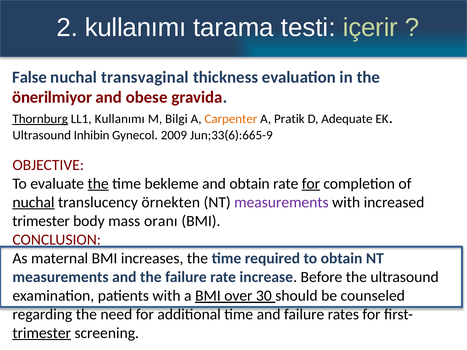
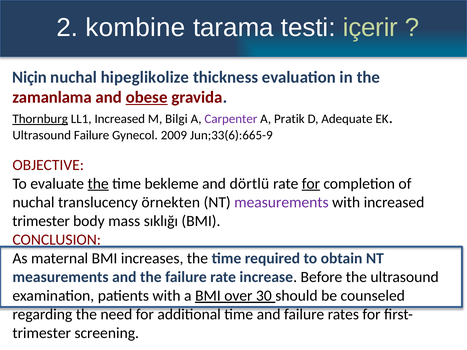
2 kullanımı: kullanımı -> kombine
False: False -> Niçin
transvaginal: transvaginal -> hipeglikolize
önerilmiyor: önerilmiyor -> zamanlama
obese underline: none -> present
LL1 Kullanımı: Kullanımı -> Increased
Carpenter colour: orange -> purple
Ultrasound Inhibin: Inhibin -> Failure
and obtain: obtain -> dörtlü
nuchal at (33, 202) underline: present -> none
oranı: oranı -> sıklığı
trimester at (42, 333) underline: present -> none
